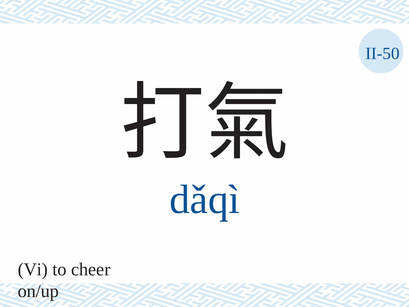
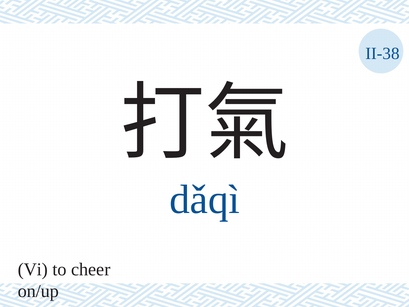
II-50: II-50 -> II-38
